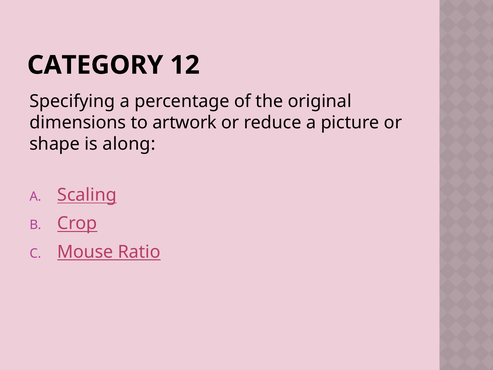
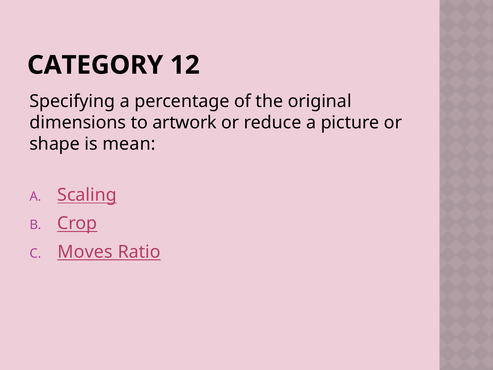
along: along -> mean
Mouse: Mouse -> Moves
